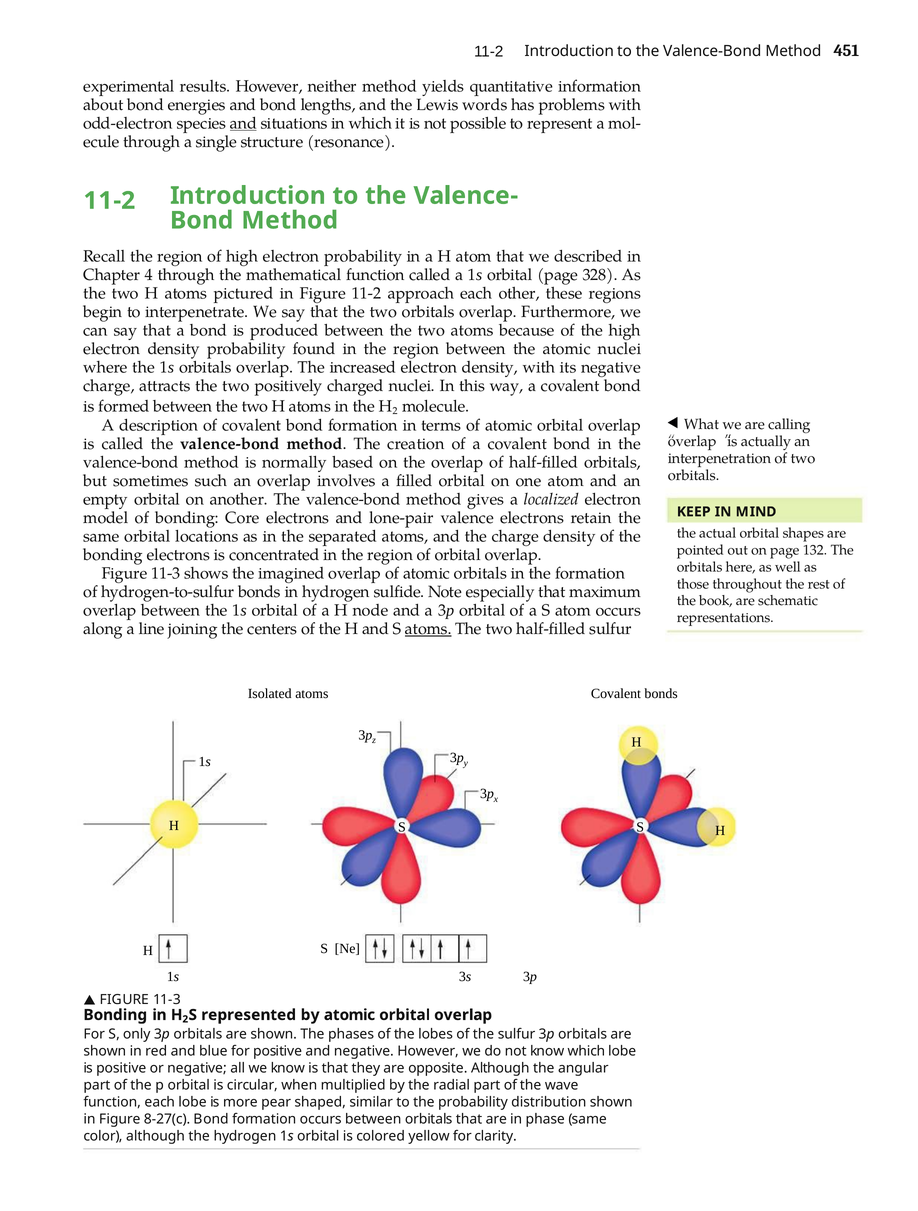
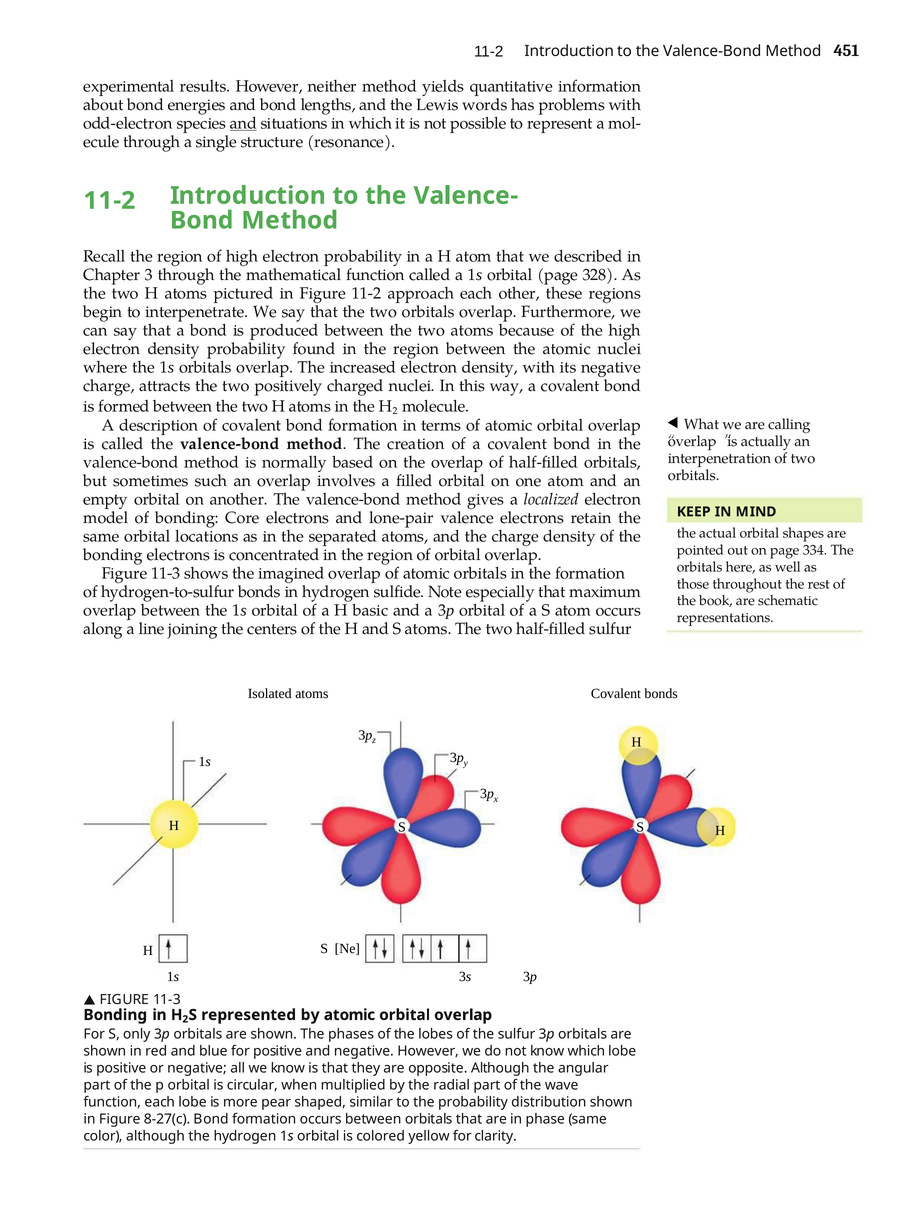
Chapter 4: 4 -> 3
132: 132 -> 334
node: node -> basic
atoms at (428, 628) underline: present -> none
